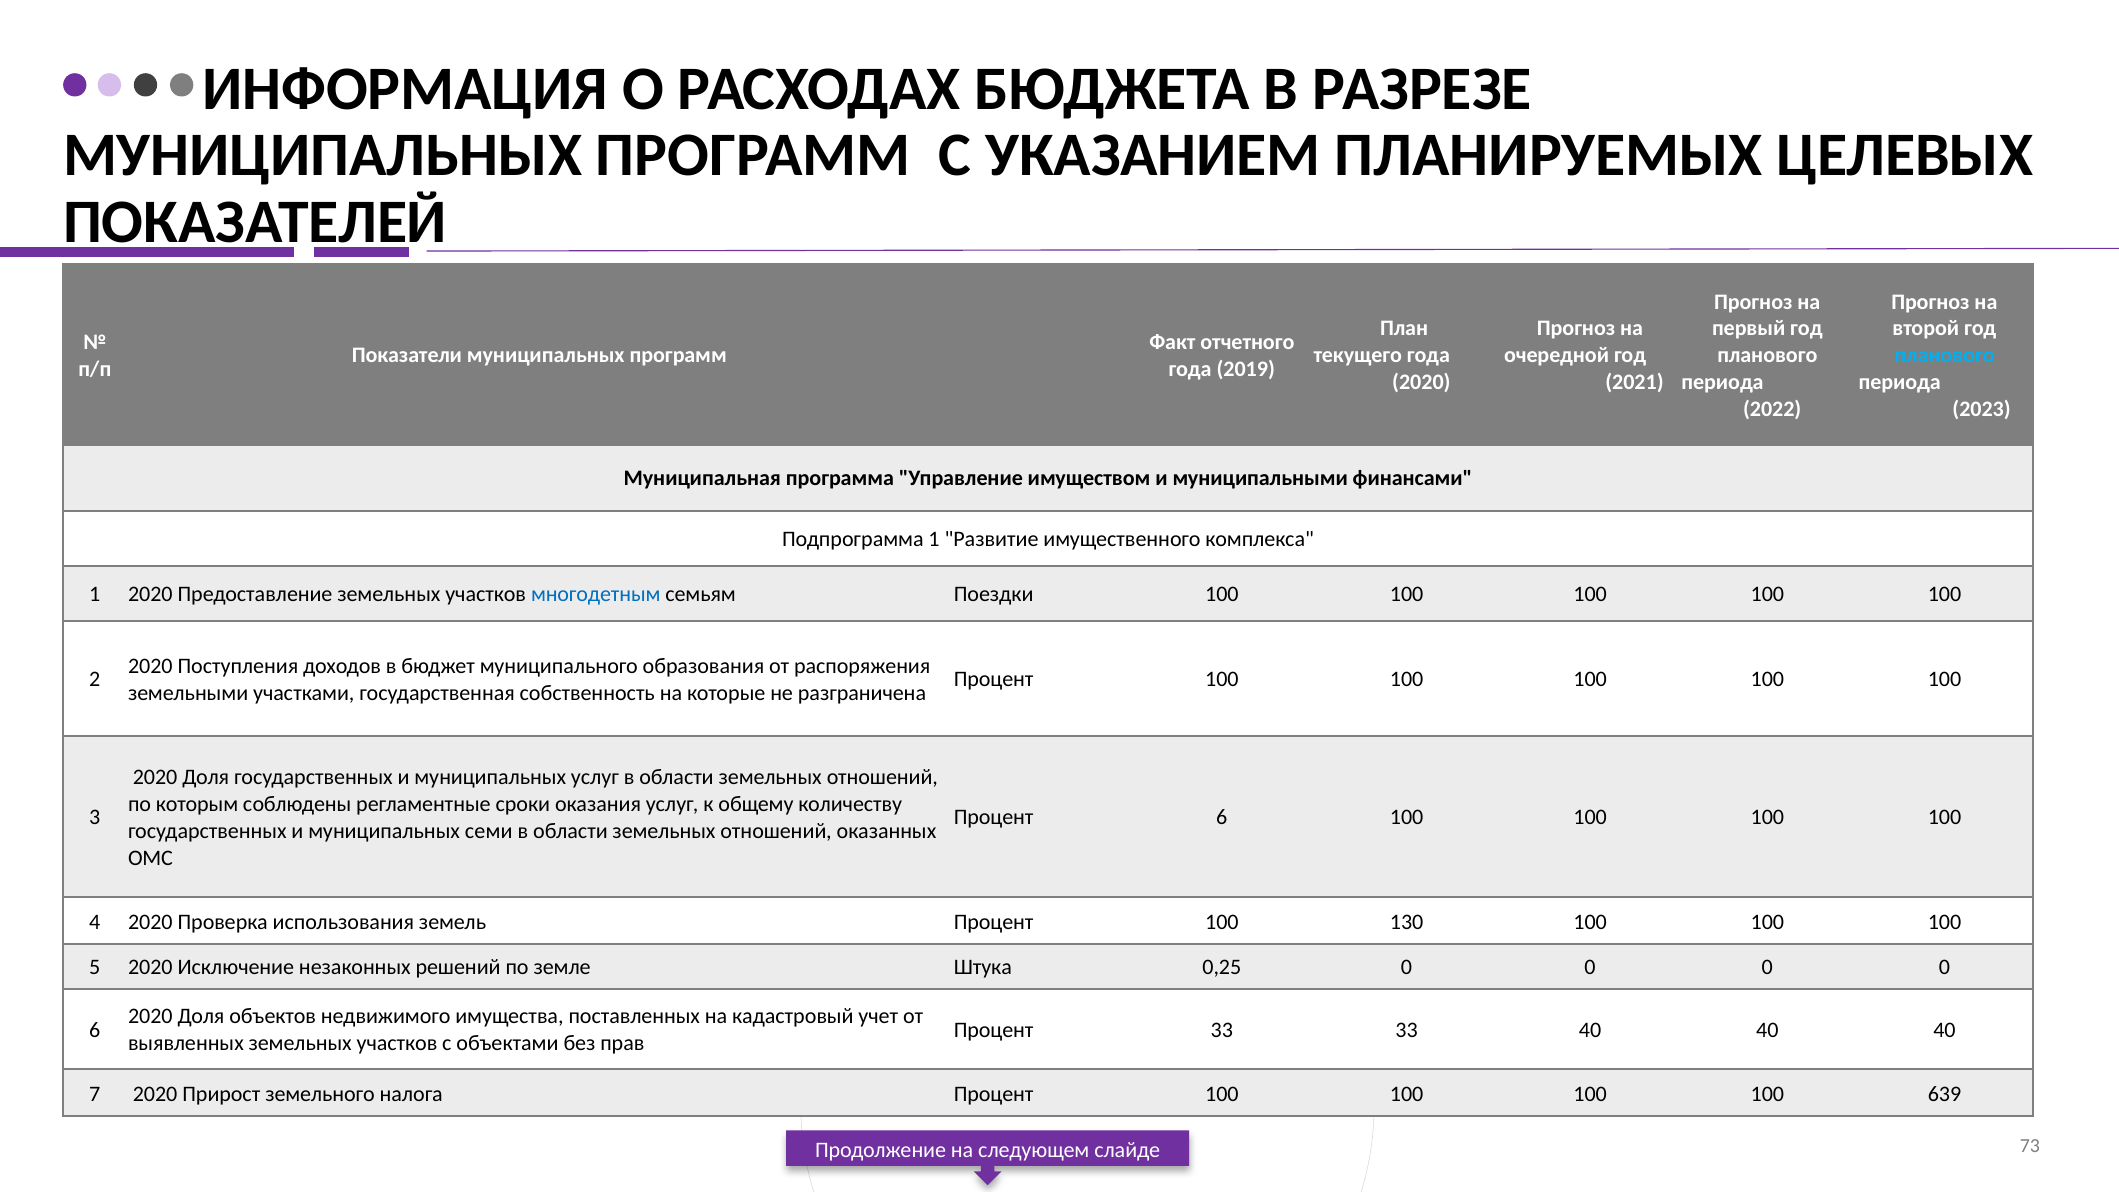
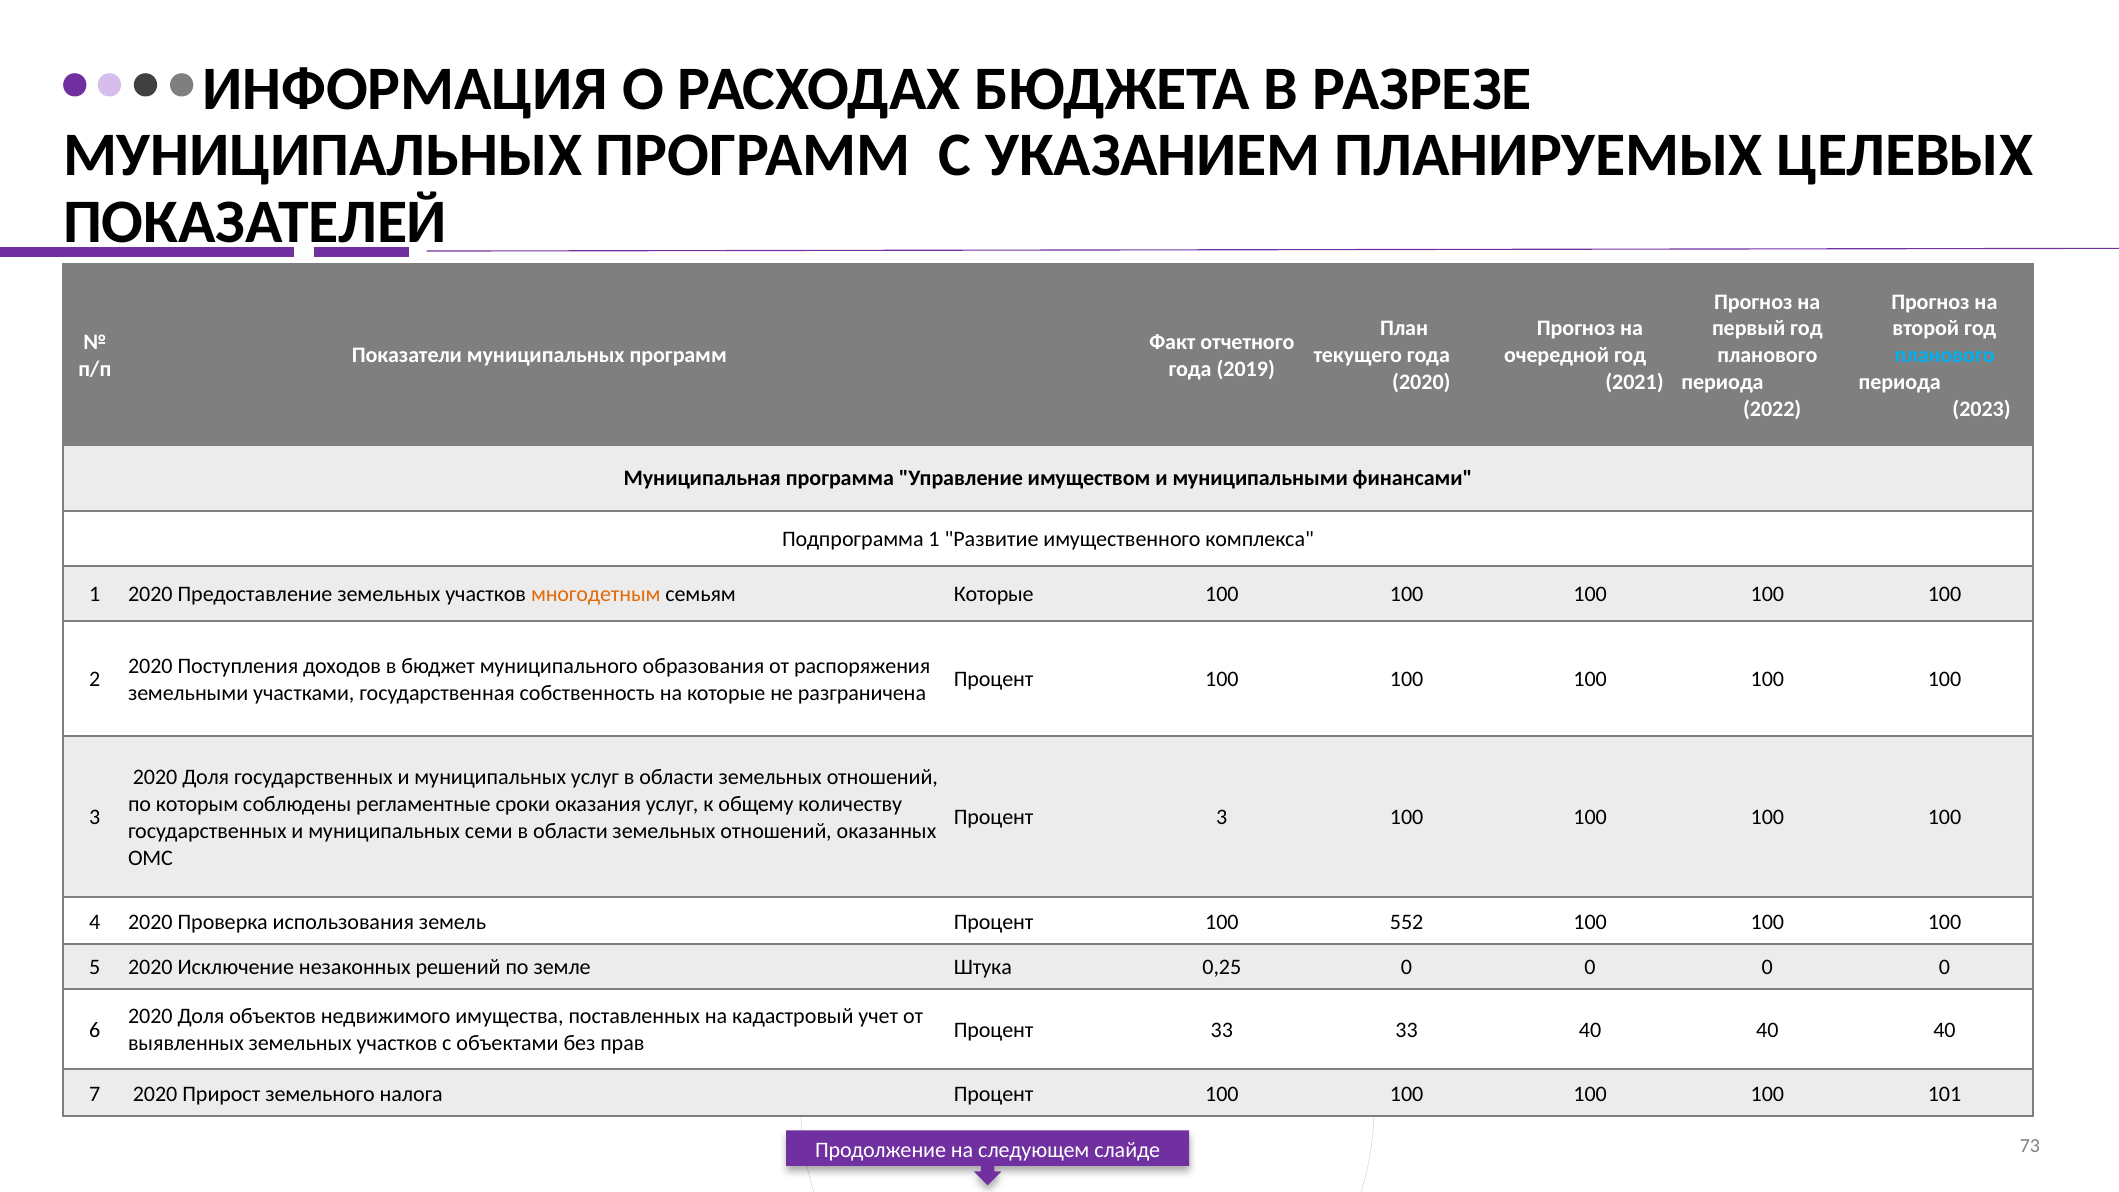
многодетным colour: blue -> orange
семьям Поездки: Поездки -> Которые
Процент 6: 6 -> 3
130: 130 -> 552
639: 639 -> 101
